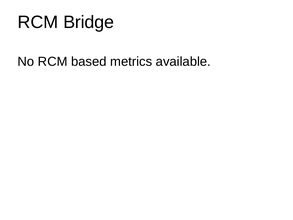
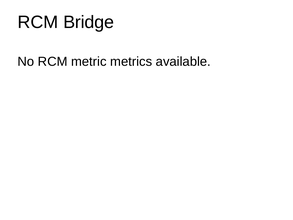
based: based -> metric
